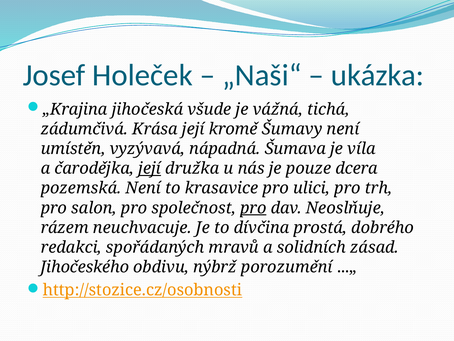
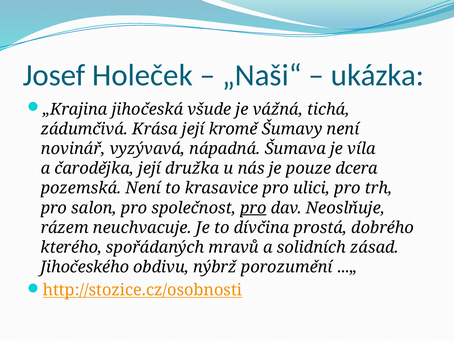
umístěn: umístěn -> novinář
její at (150, 168) underline: present -> none
redakci: redakci -> kterého
